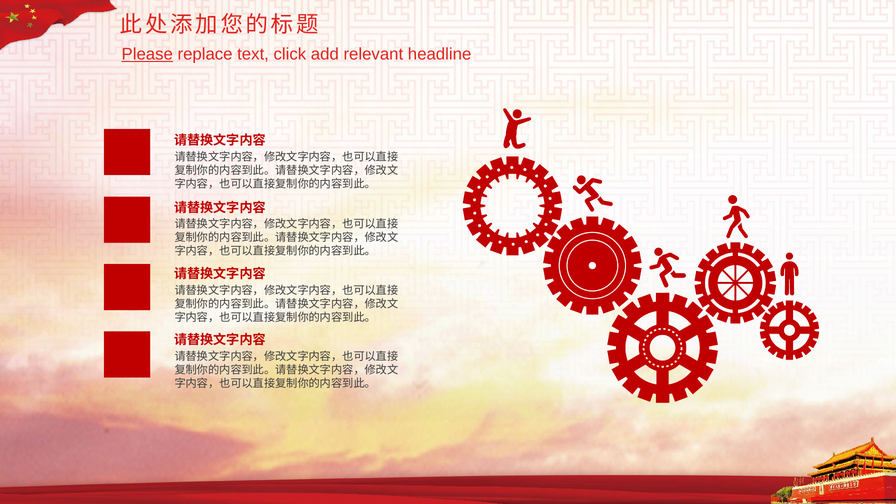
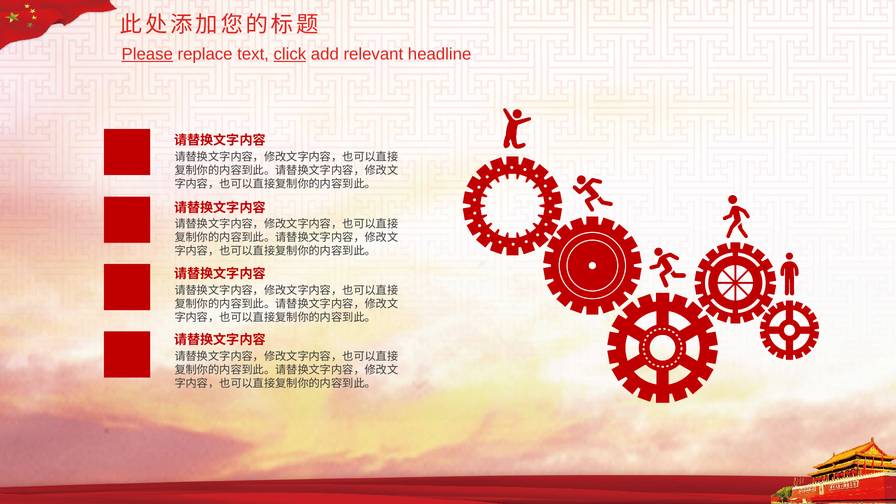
click underline: none -> present
